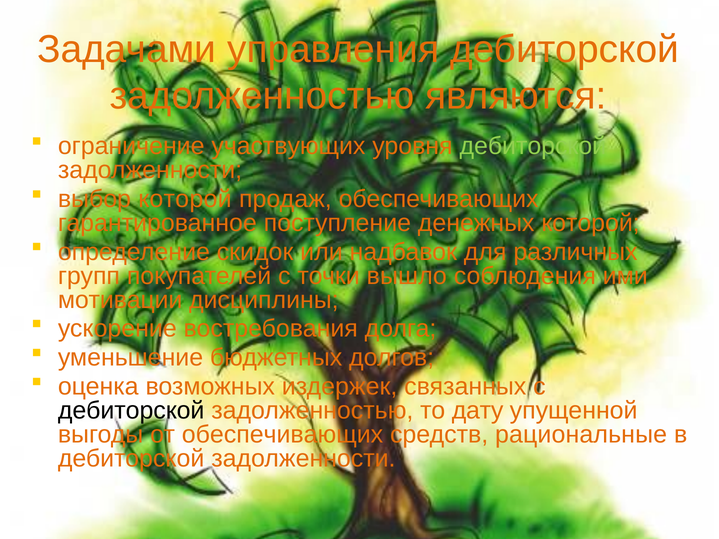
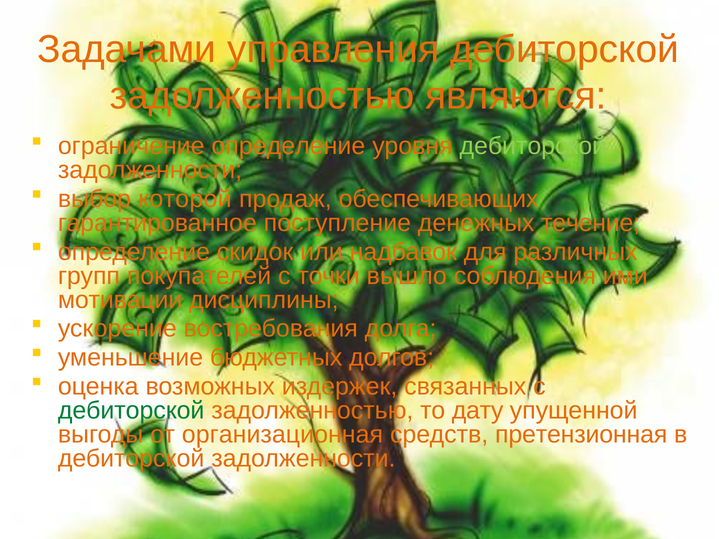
ограничение участвующих: участвующих -> определение
денежных которой: которой -> течение
дебиторской at (131, 411) colour: black -> green
от обеспечивающих: обеспечивающих -> организационная
рациональные: рациональные -> претензионная
